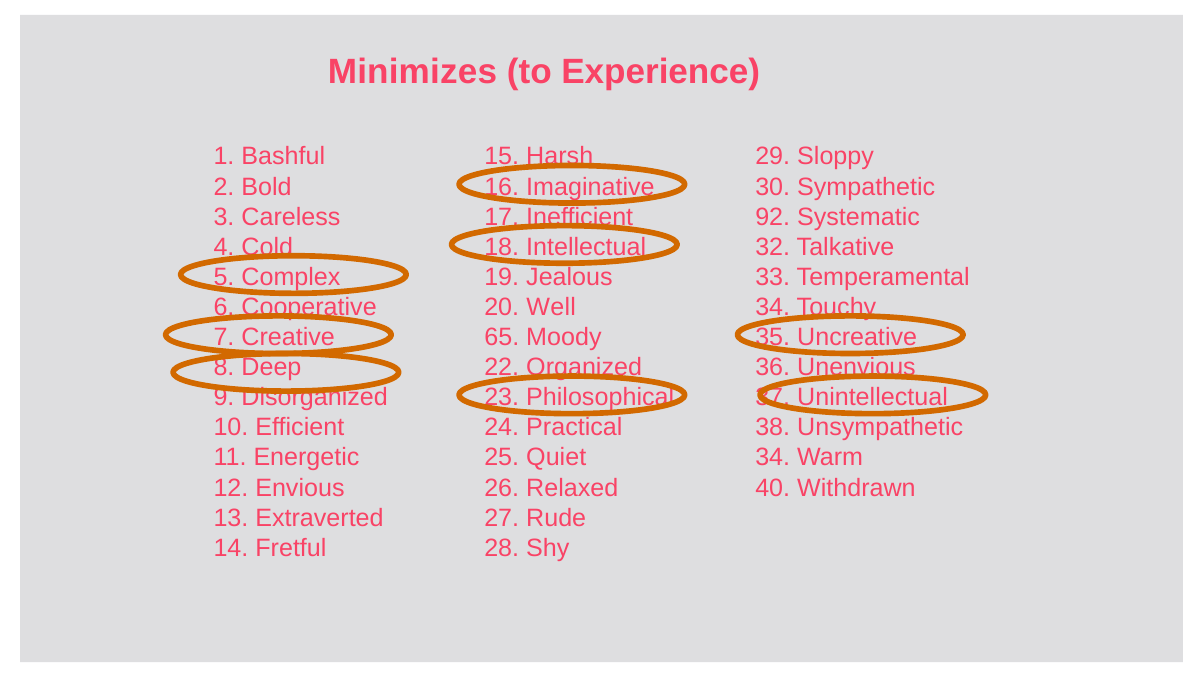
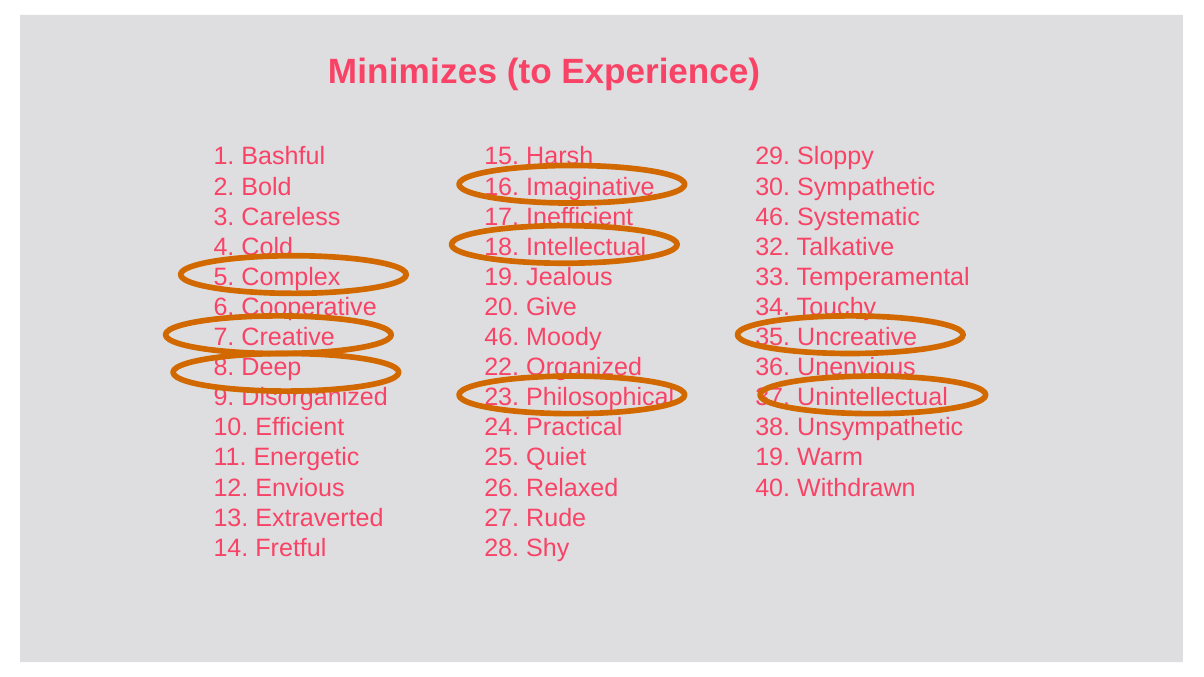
92 at (773, 217): 92 -> 46
Well: Well -> Give
Creative 65: 65 -> 46
Quiet 34: 34 -> 19
